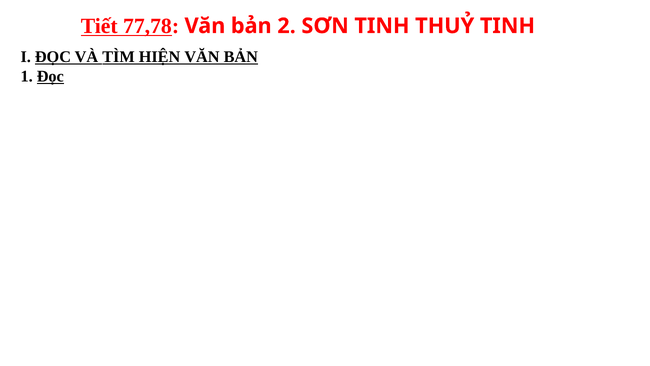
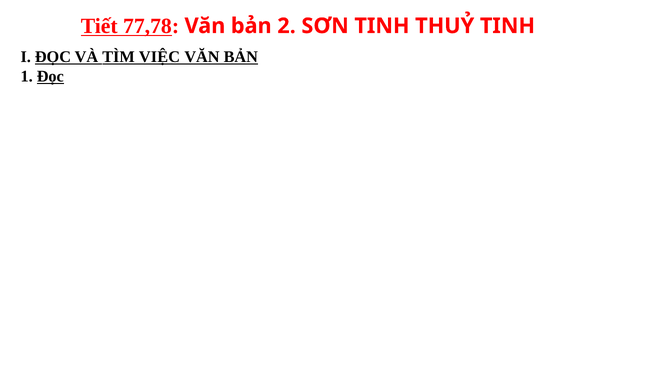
HIỆN: HIỆN -> VIỆC
